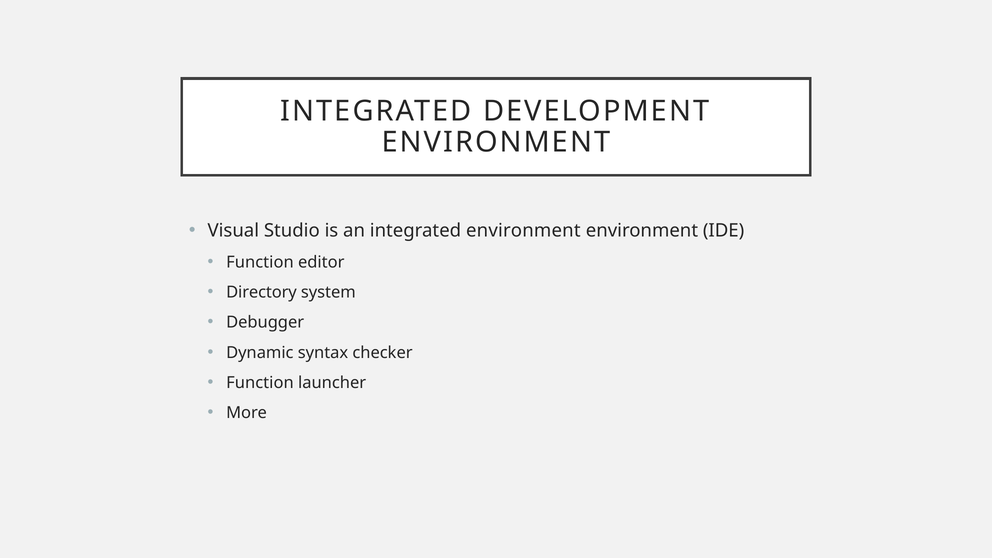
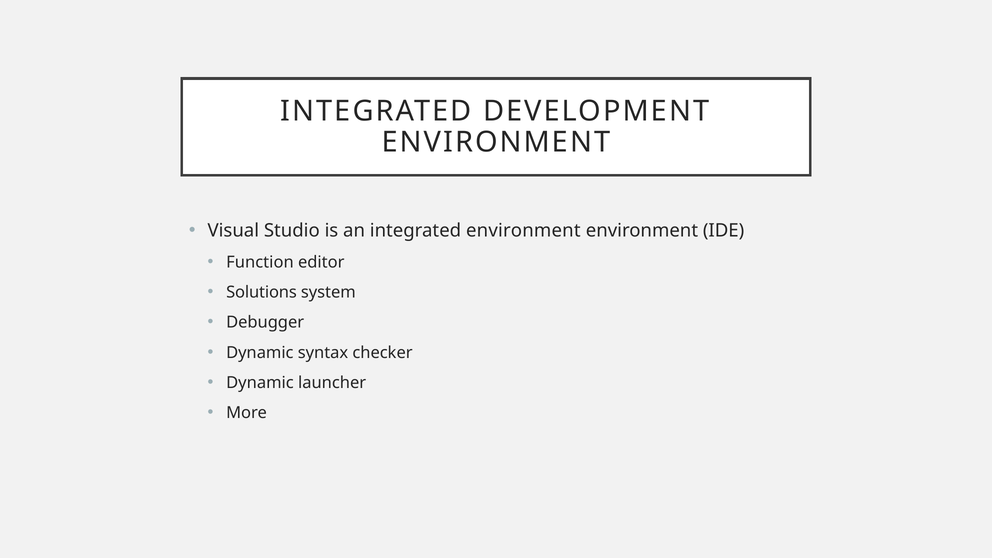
Directory: Directory -> Solutions
Function at (260, 383): Function -> Dynamic
